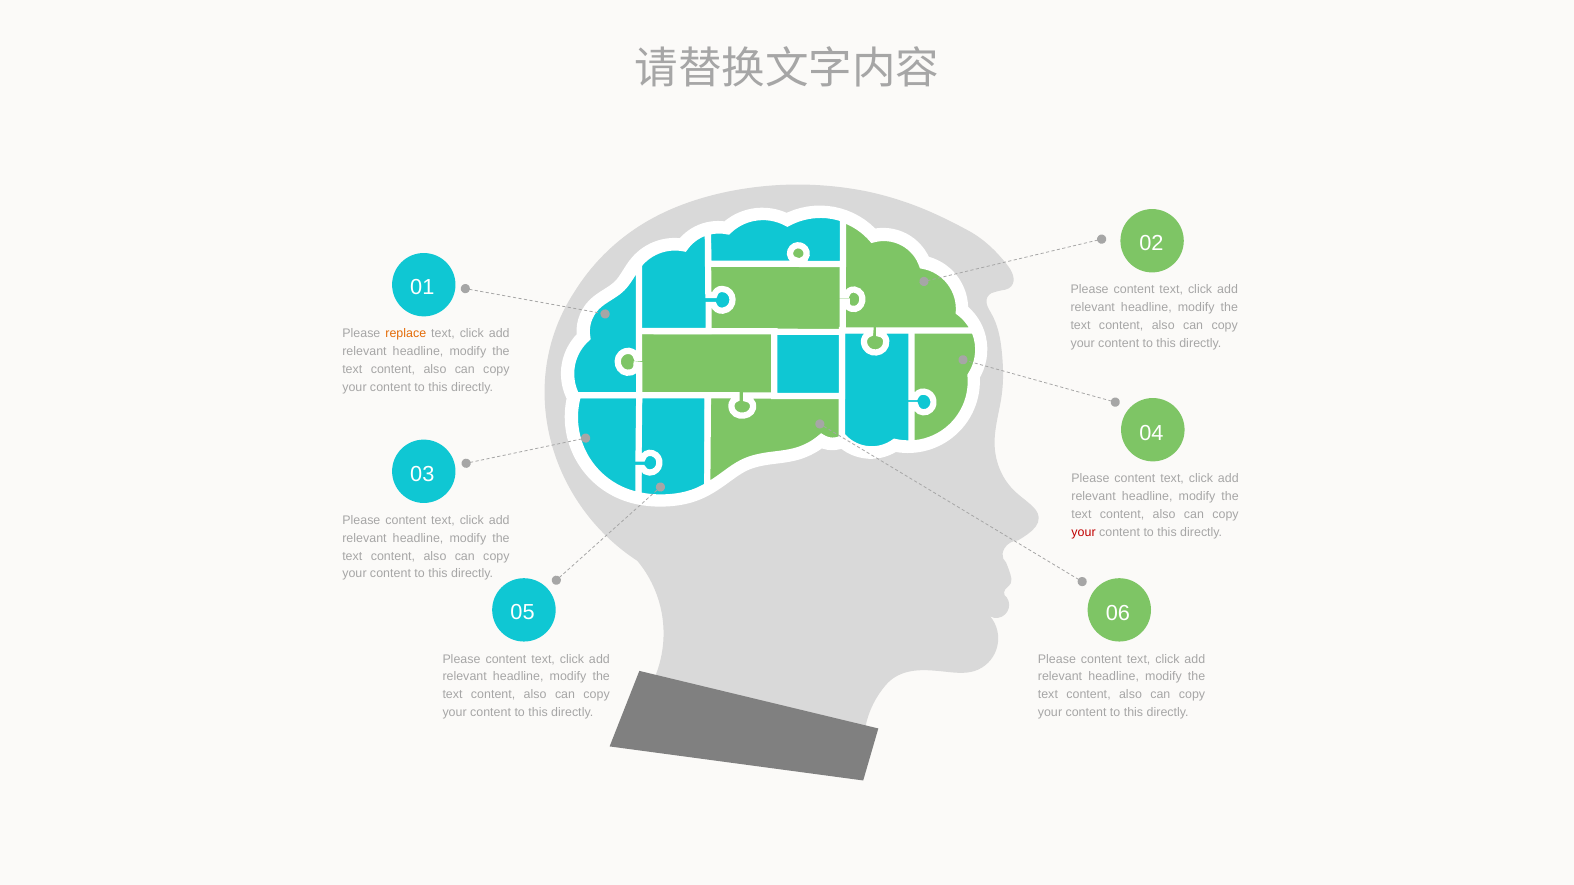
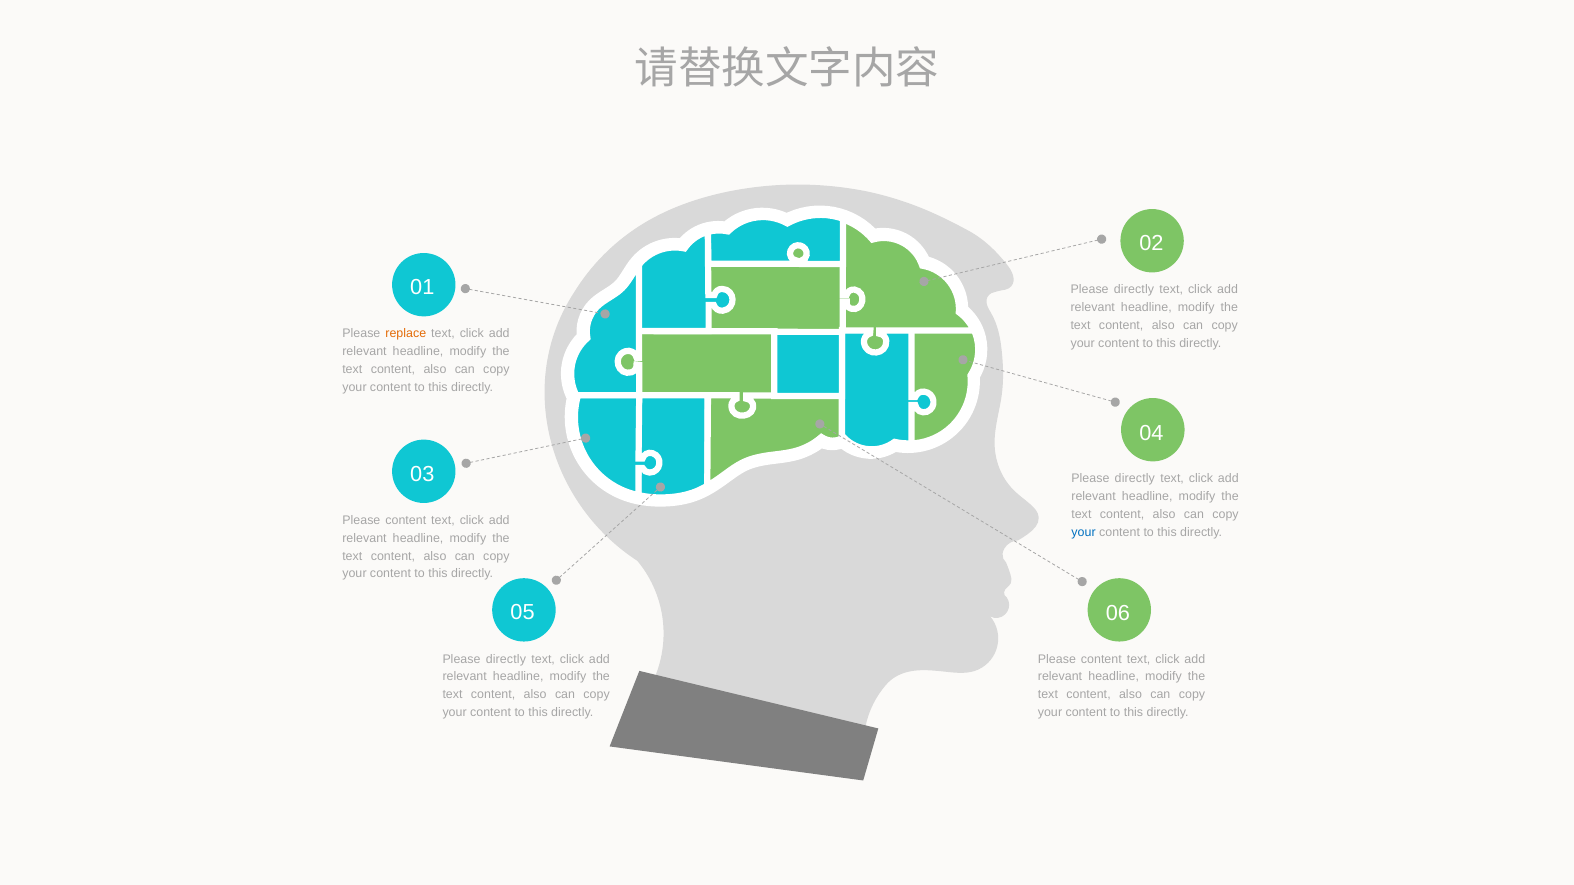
content at (1134, 290): content -> directly
content at (1135, 479): content -> directly
your at (1084, 532) colour: red -> blue
content at (506, 659): content -> directly
